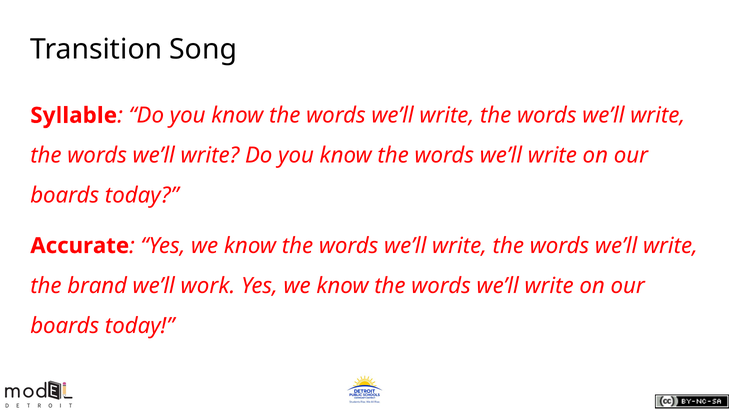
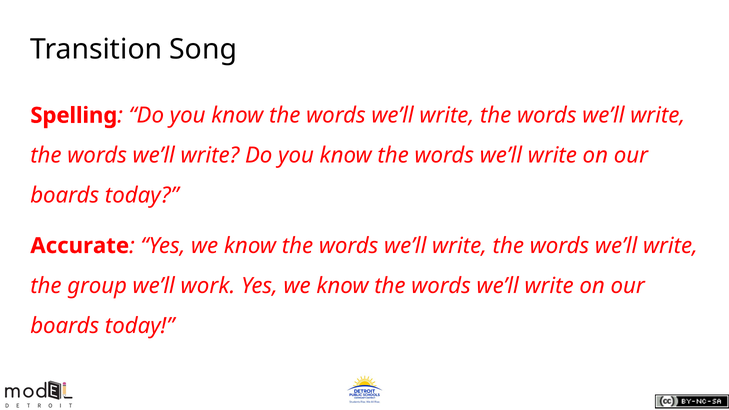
Syllable: Syllable -> Spelling
brand: brand -> group
